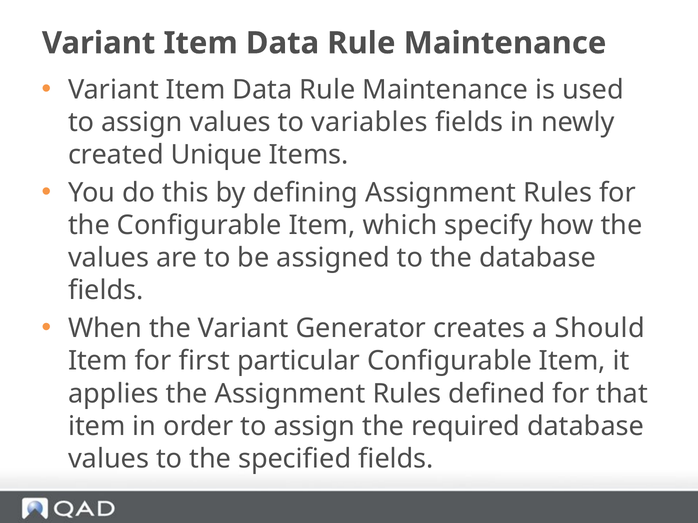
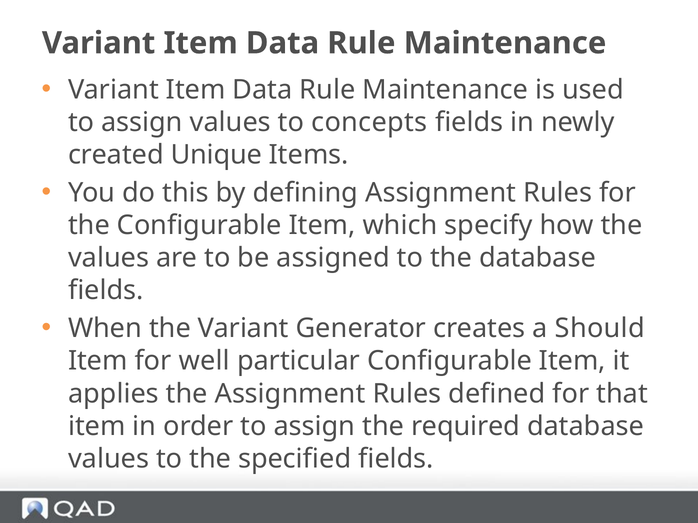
variables: variables -> concepts
first: first -> well
